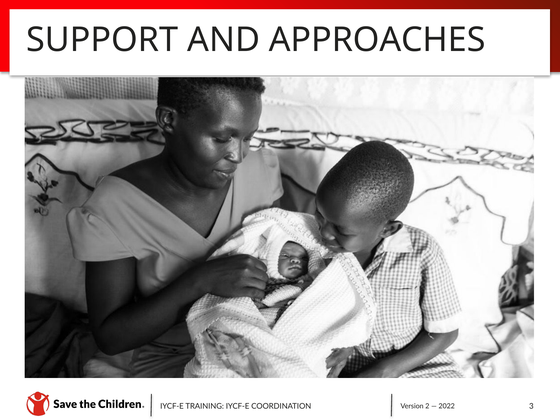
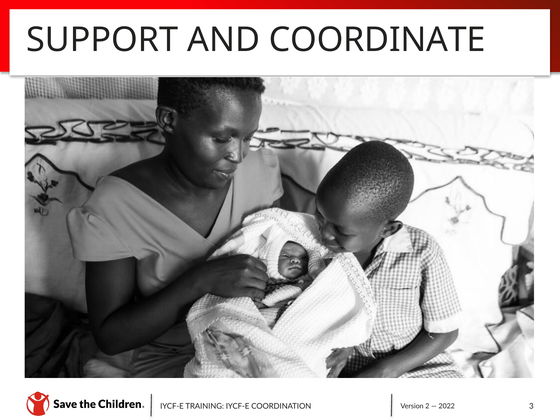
APPROACHES: APPROACHES -> COORDINATE
